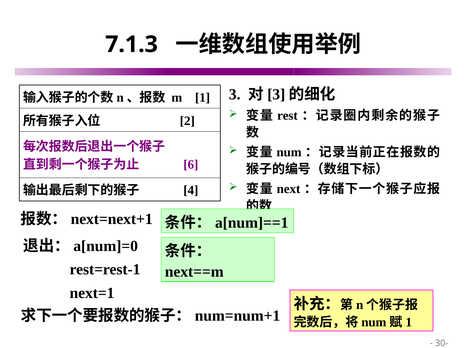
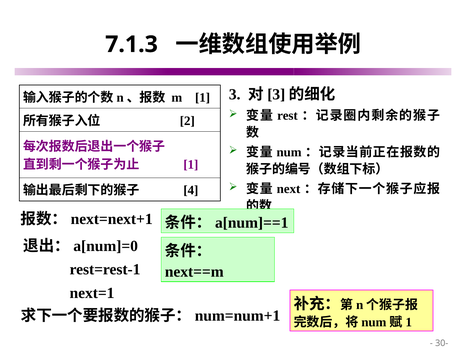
6 at (191, 165): 6 -> 1
